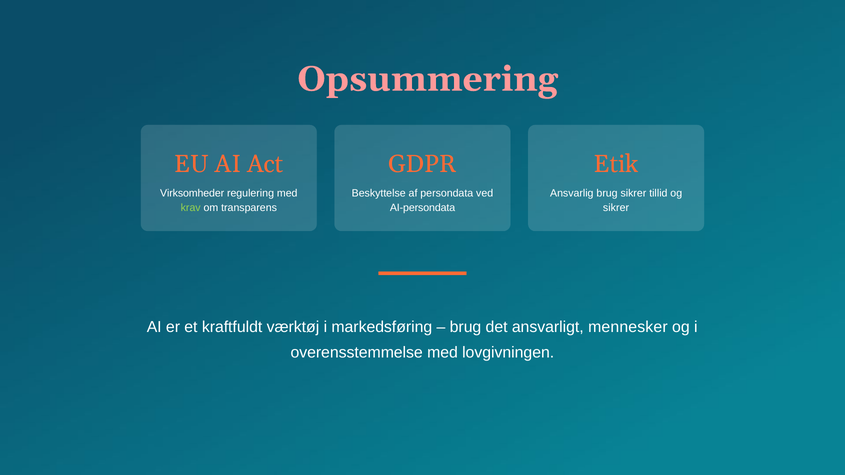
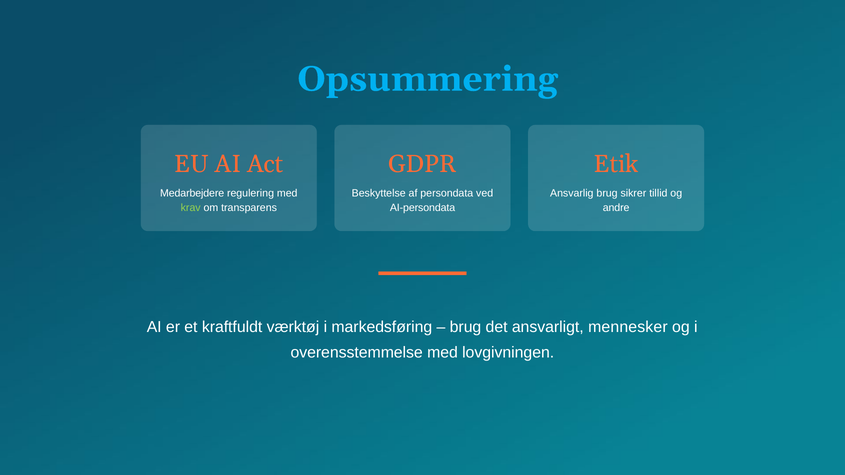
Opsummering colour: pink -> light blue
Virksomheder: Virksomheder -> Medarbejdere
sikrer at (616, 208): sikrer -> andre
